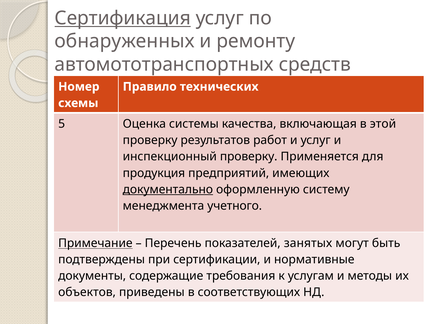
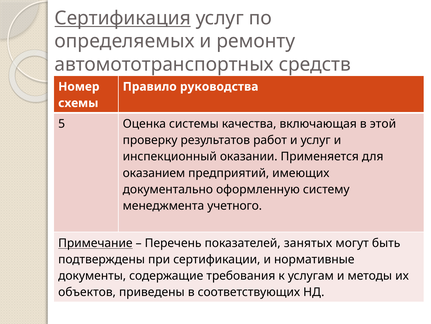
обнаруженных: обнаруженных -> определяемых
технических: технических -> руководства
инспекционный проверку: проверку -> оказании
продукция: продукция -> оказанием
документально underline: present -> none
